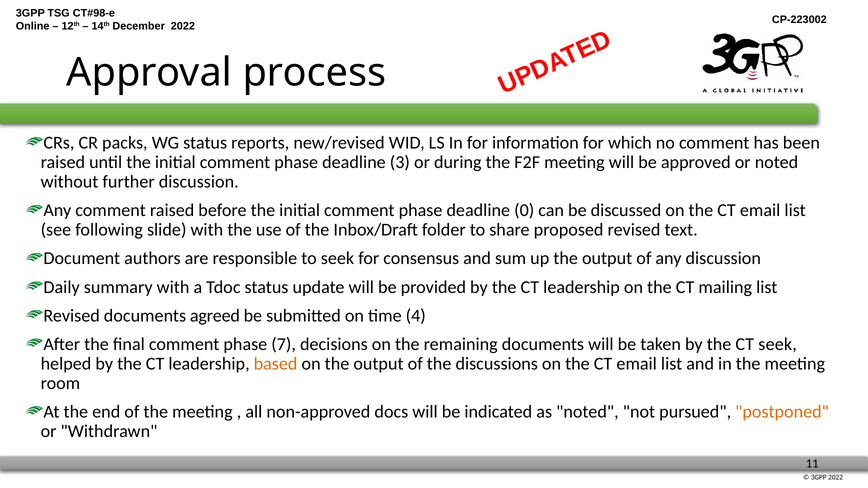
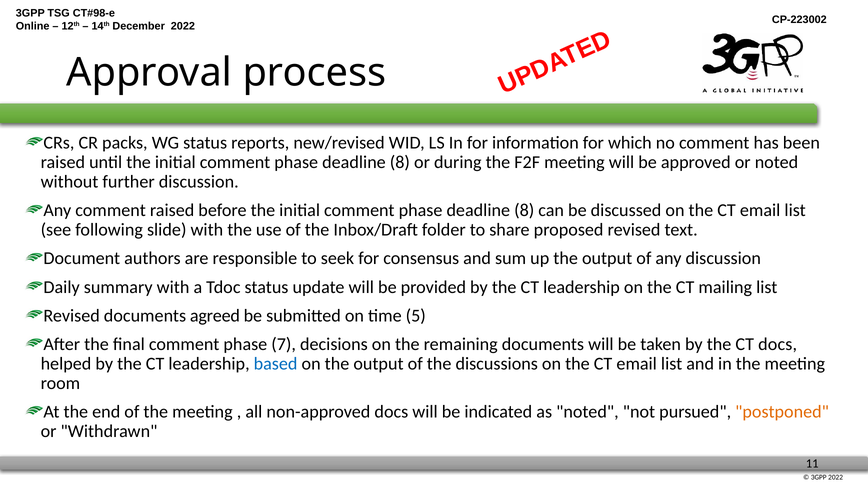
3 at (400, 162): 3 -> 8
0 at (524, 211): 0 -> 8
4: 4 -> 5
CT seek: seek -> docs
based colour: orange -> blue
